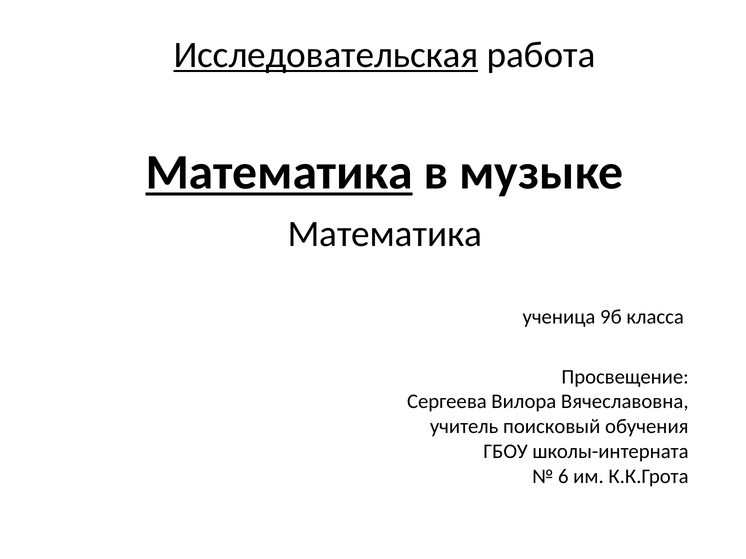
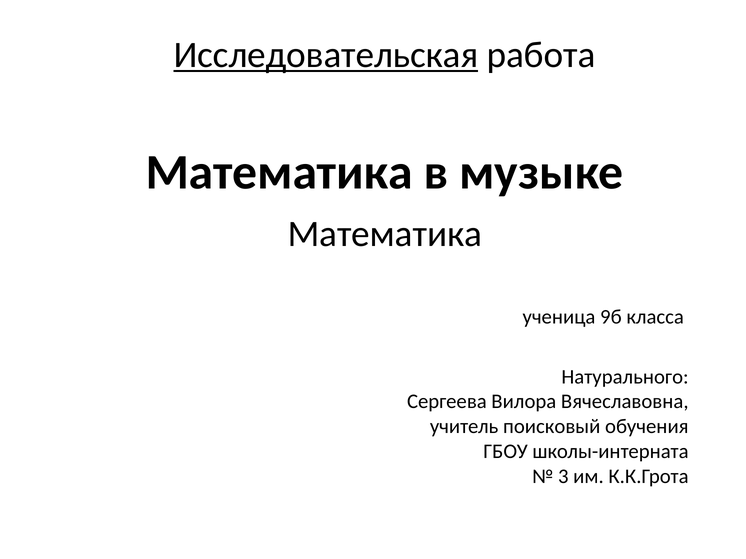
Математика at (279, 173) underline: present -> none
Просвещение: Просвещение -> Натурального
6: 6 -> 3
